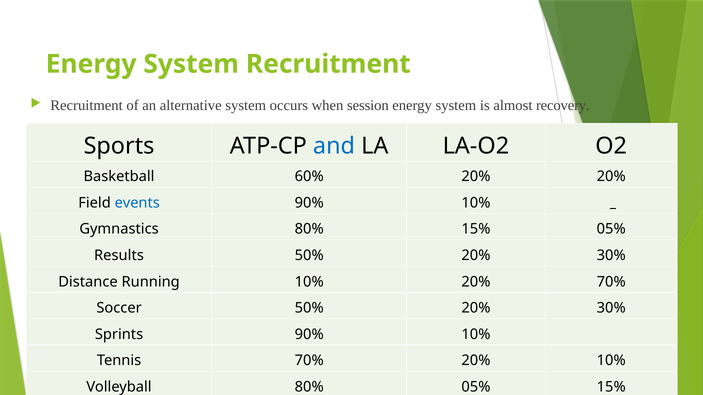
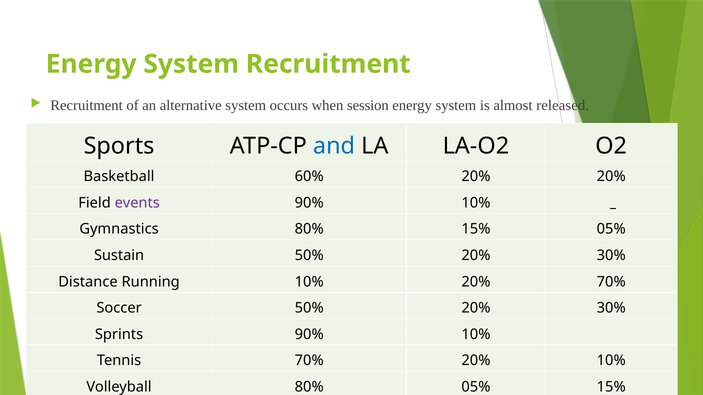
recovery: recovery -> released
events colour: blue -> purple
Results: Results -> Sustain
